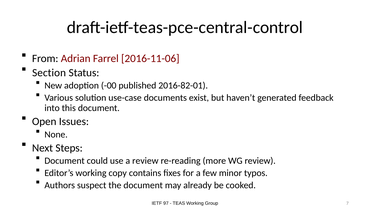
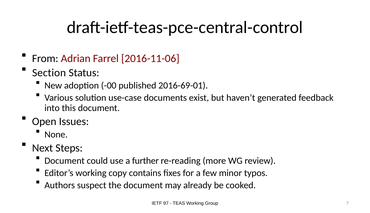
2016-82-01: 2016-82-01 -> 2016-69-01
a review: review -> further
